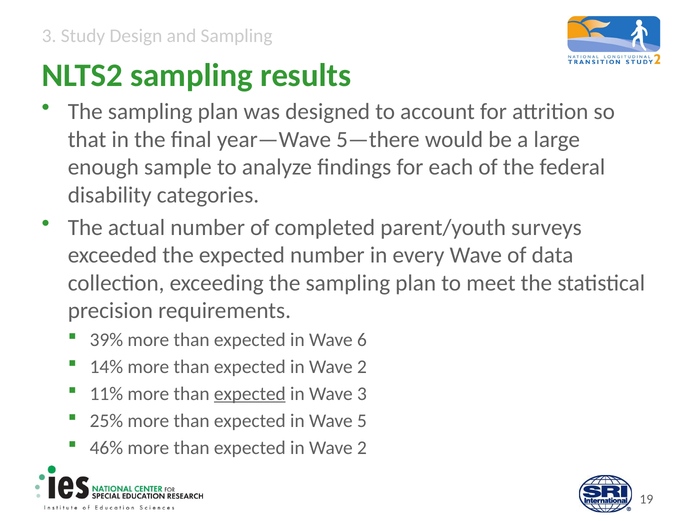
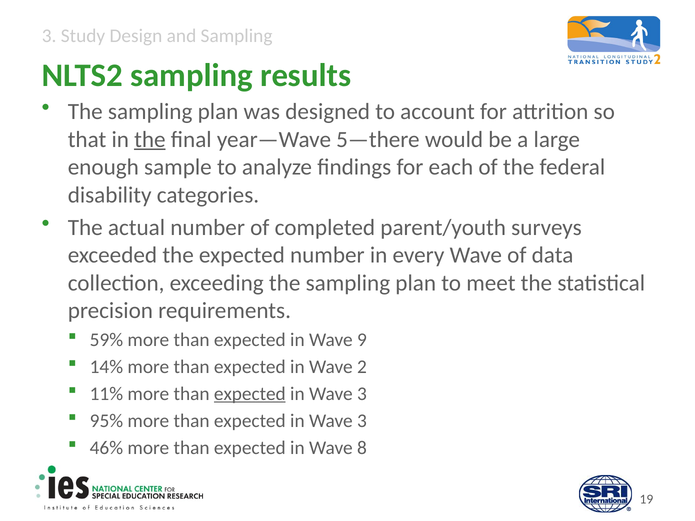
the at (150, 139) underline: none -> present
39%: 39% -> 59%
6: 6 -> 9
25%: 25% -> 95%
5 at (362, 421): 5 -> 3
2 at (362, 448): 2 -> 8
